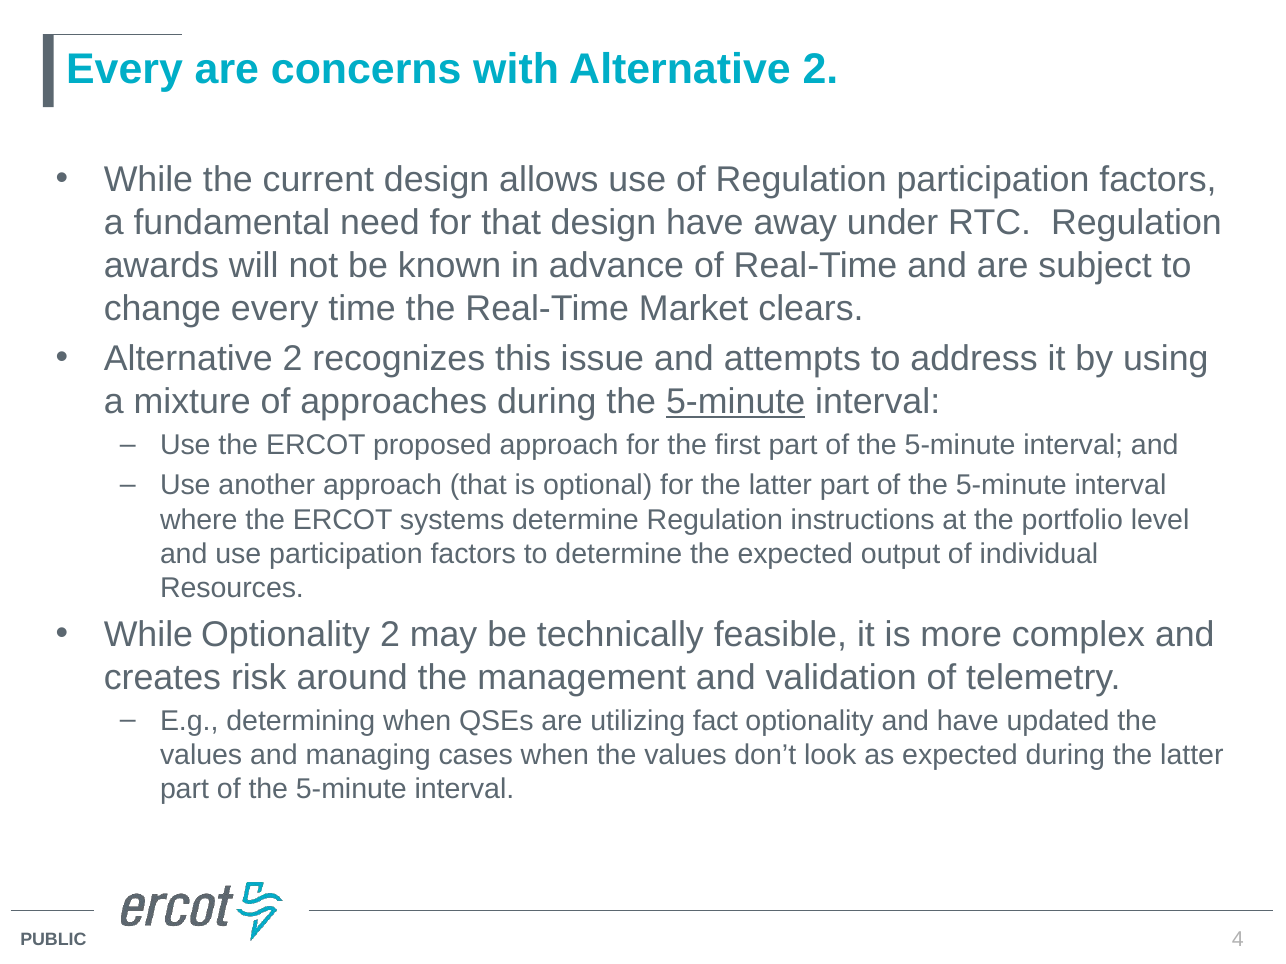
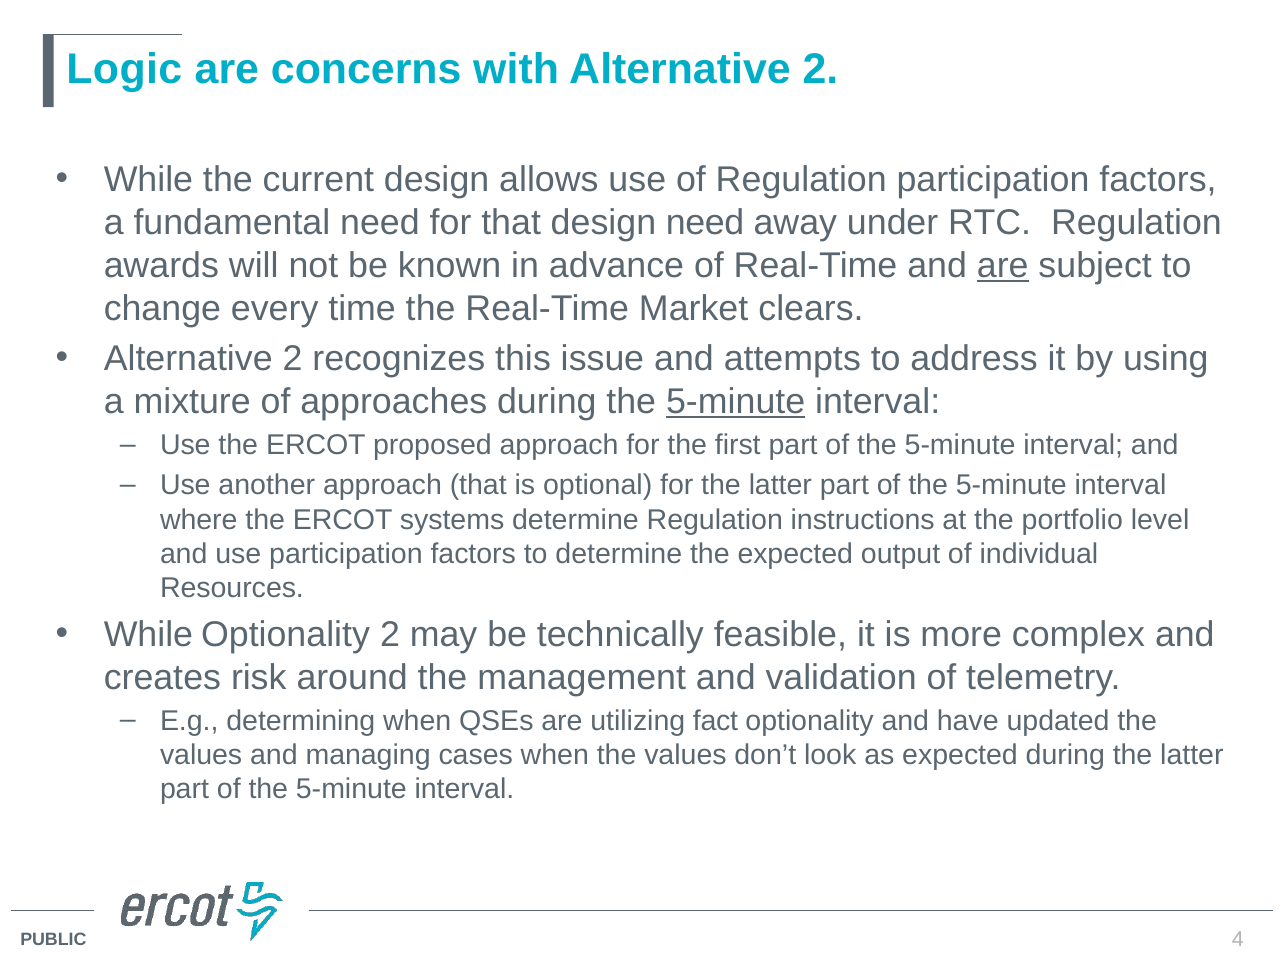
Every at (125, 69): Every -> Logic
design have: have -> need
are at (1003, 266) underline: none -> present
